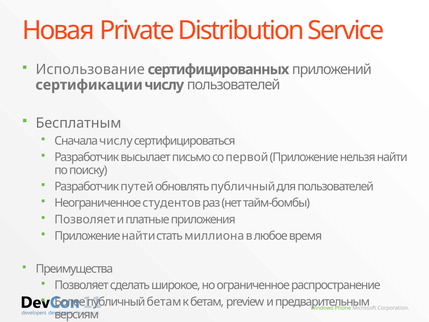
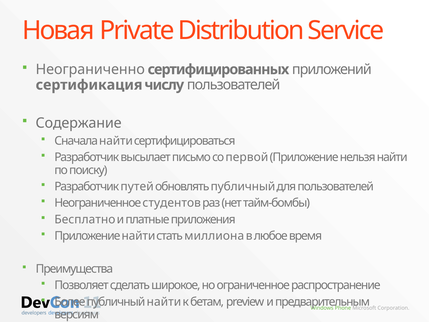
Использование: Использование -> Неограниченно
сертификации: сертификации -> сертификация
Бесплатным: Бесплатным -> Содержание
Сначала числу: числу -> найти
Позволяет at (85, 219): Позволяет -> Бесплатно
публичный бетам: бетам -> найти
